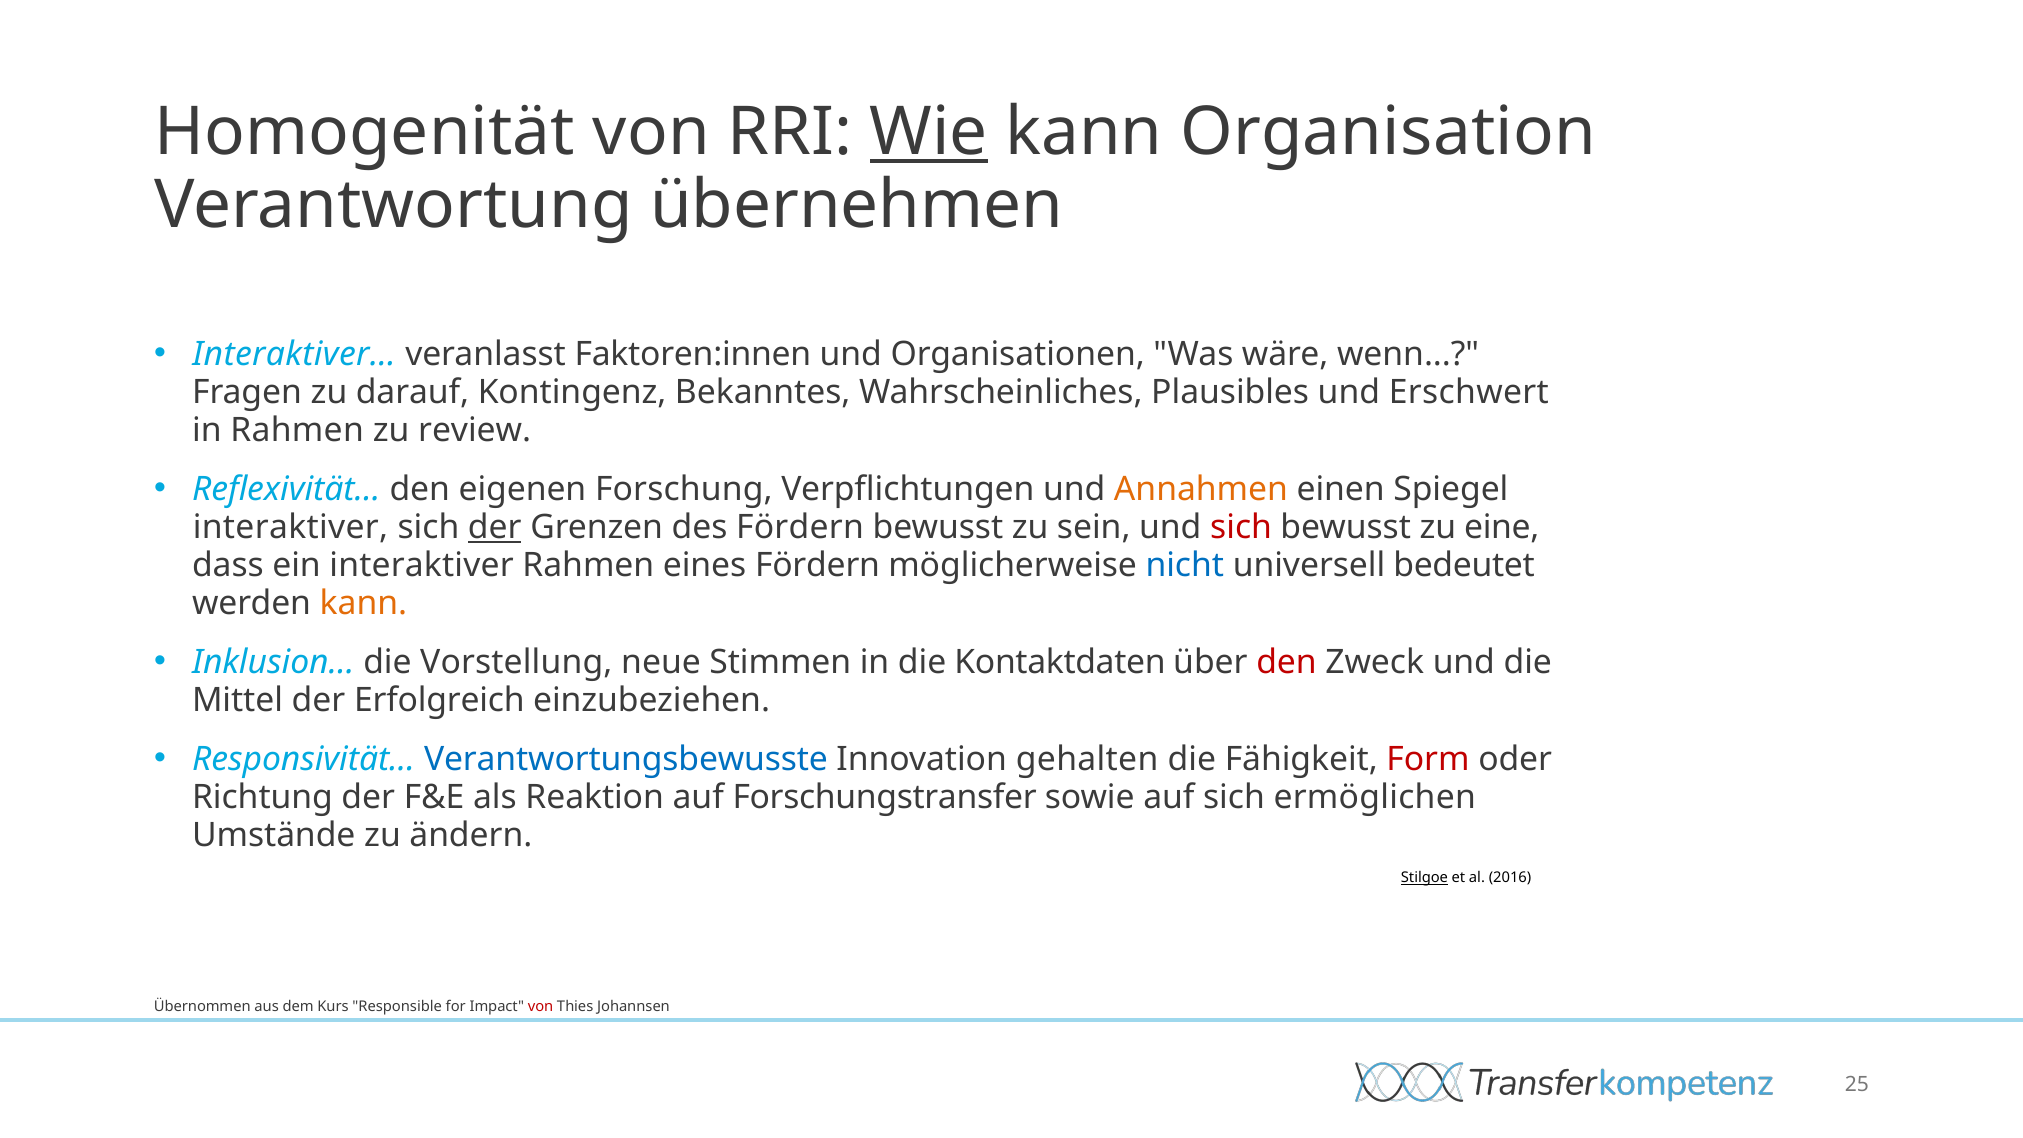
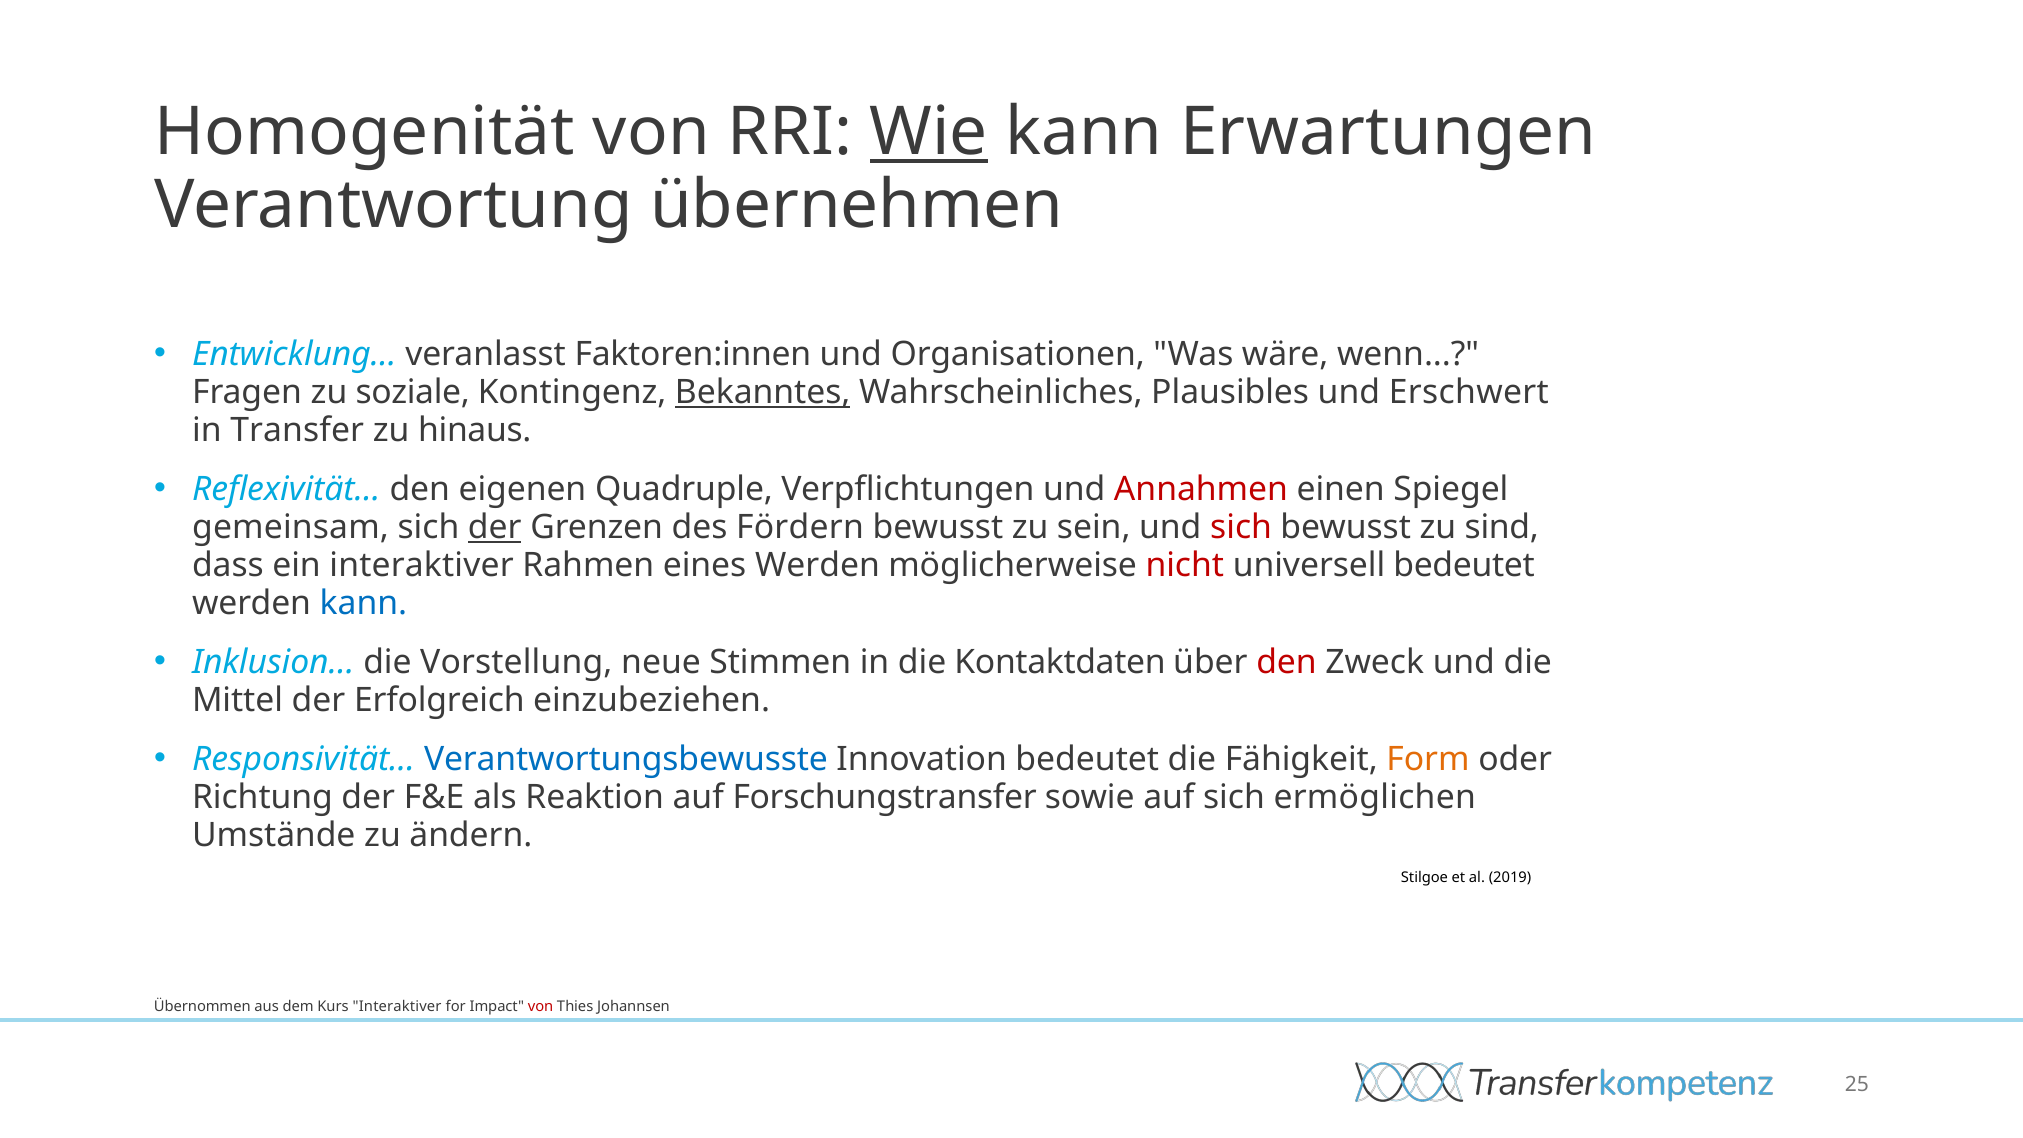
Organisation: Organisation -> Erwartungen
Interaktiver…: Interaktiver… -> Entwicklung…
darauf: darauf -> soziale
Bekanntes underline: none -> present
in Rahmen: Rahmen -> Transfer
review: review -> hinaus
Forschung: Forschung -> Quadruple
Annahmen colour: orange -> red
interaktiver at (290, 528): interaktiver -> gemeinsam
eine: eine -> sind
eines Fördern: Fördern -> Werden
nicht colour: blue -> red
kann at (363, 603) colour: orange -> blue
Innovation gehalten: gehalten -> bedeutet
Form colour: red -> orange
Stilgoe underline: present -> none
2016: 2016 -> 2019
Kurs Responsible: Responsible -> Interaktiver
